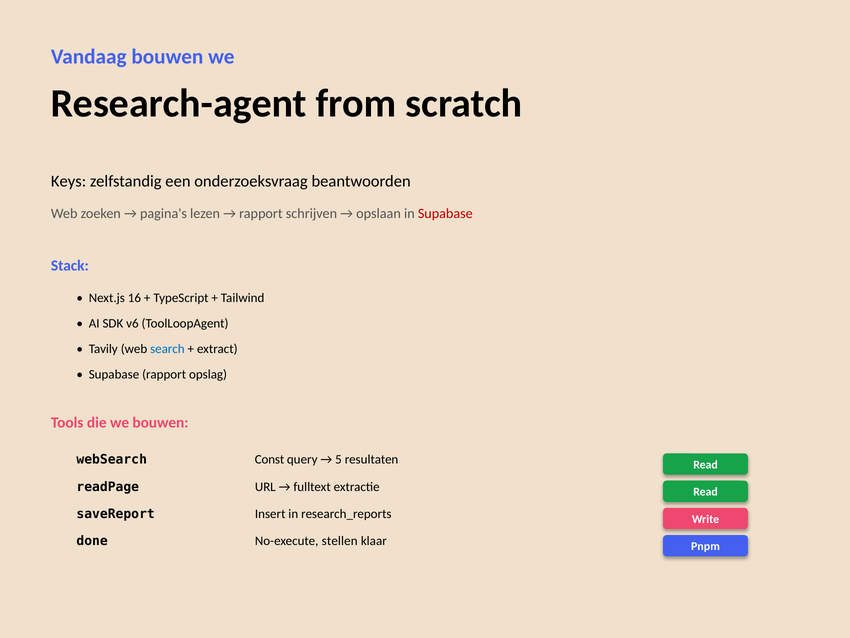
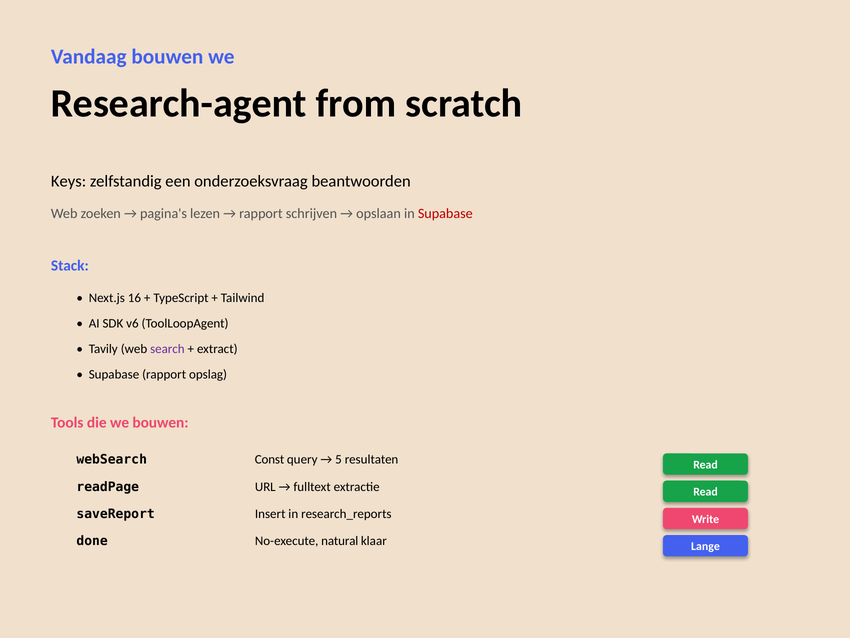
search colour: blue -> purple
stellen: stellen -> natural
Pnpm: Pnpm -> Lange
